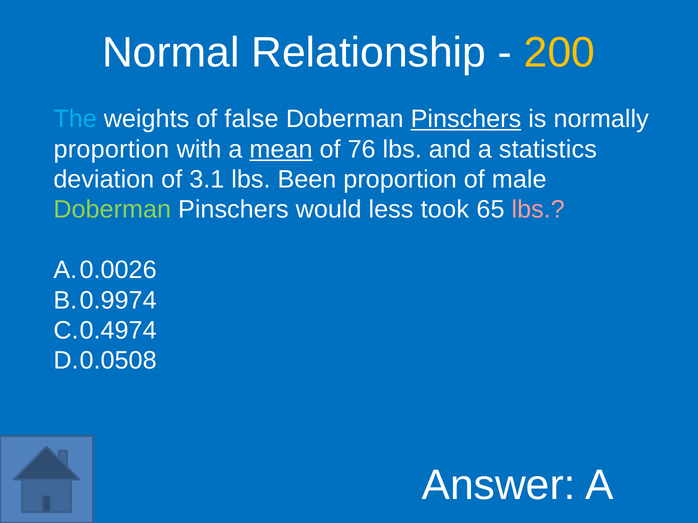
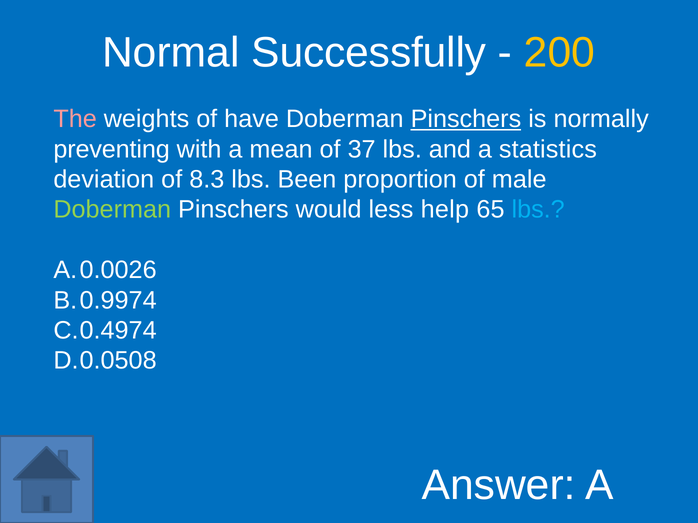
Relationship: Relationship -> Successfully
The colour: light blue -> pink
false: false -> have
proportion at (111, 149): proportion -> preventing
mean underline: present -> none
76: 76 -> 37
3.1: 3.1 -> 8.3
took: took -> help
lbs at (538, 210) colour: pink -> light blue
